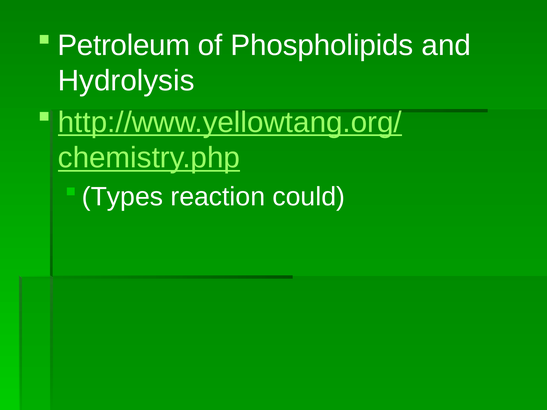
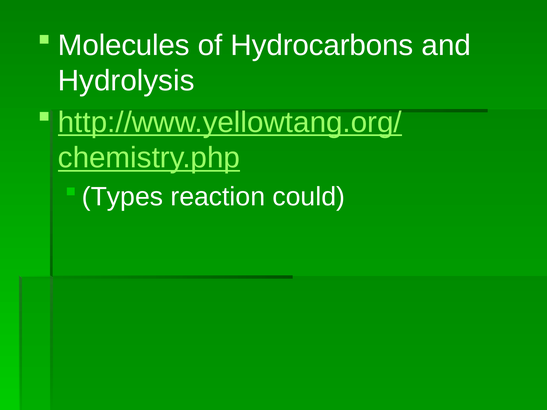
Petroleum: Petroleum -> Molecules
Phospholipids: Phospholipids -> Hydrocarbons
